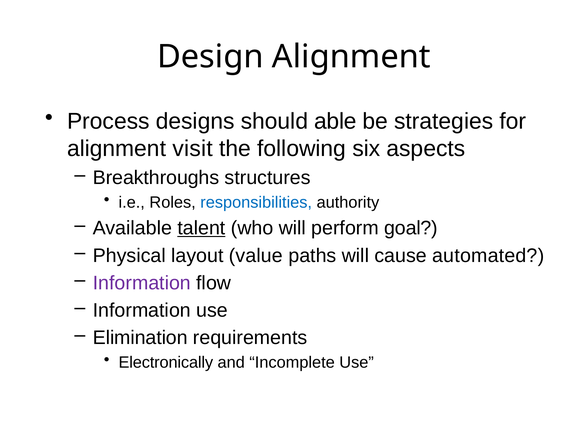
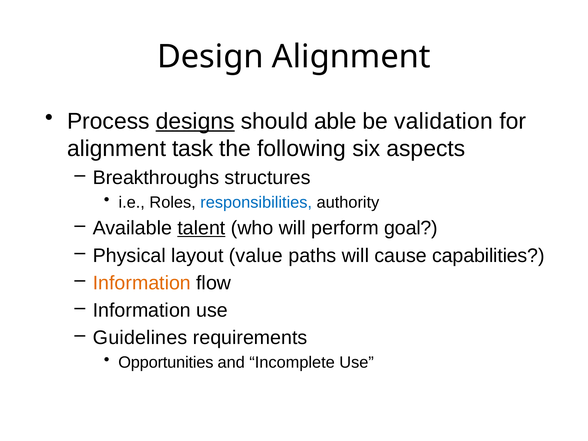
designs underline: none -> present
strategies: strategies -> validation
visit: visit -> task
automated: automated -> capabilities
Information at (142, 283) colour: purple -> orange
Elimination: Elimination -> Guidelines
Electronically: Electronically -> Opportunities
